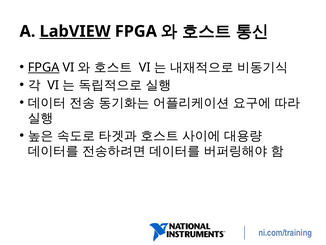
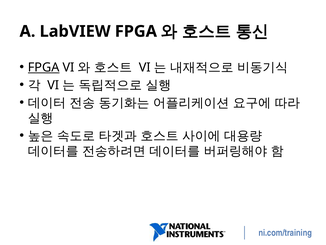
LabVIEW underline: present -> none
